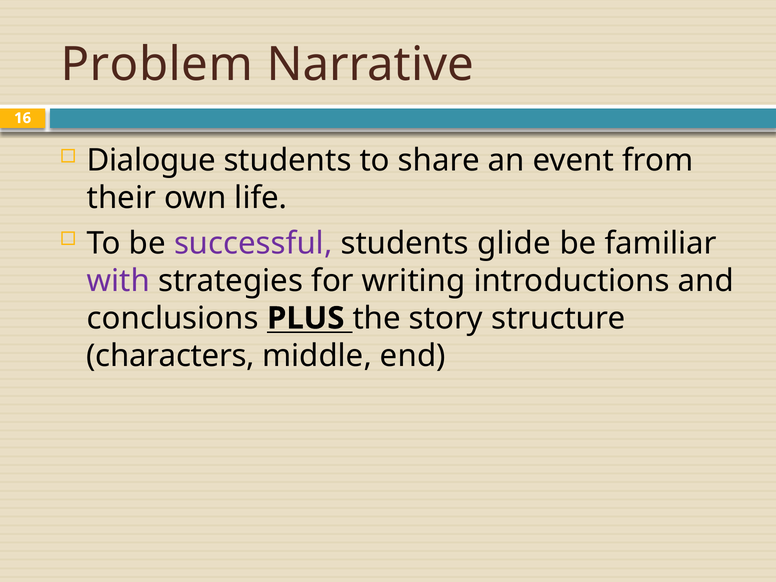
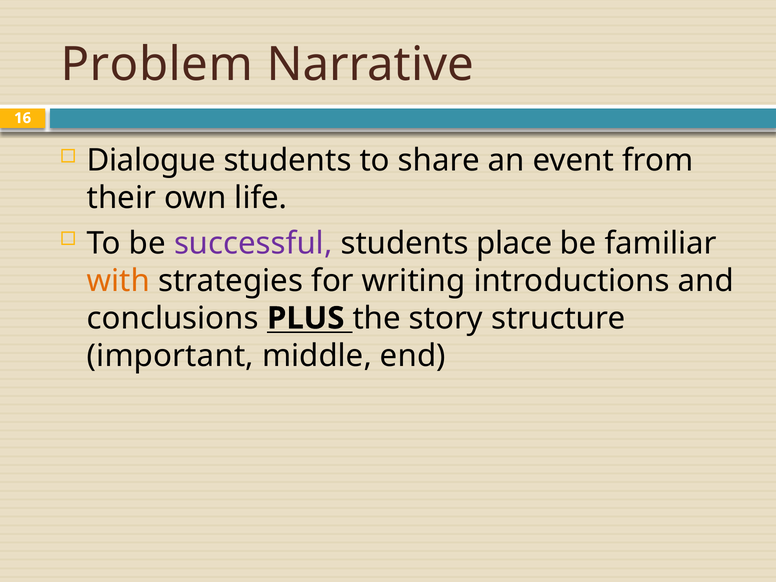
glide: glide -> place
with colour: purple -> orange
characters: characters -> important
